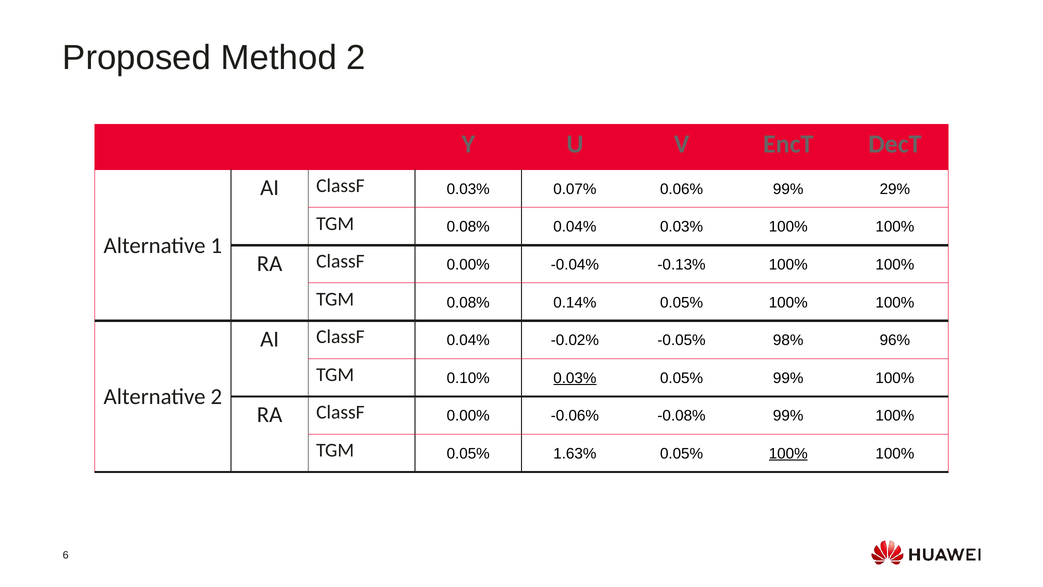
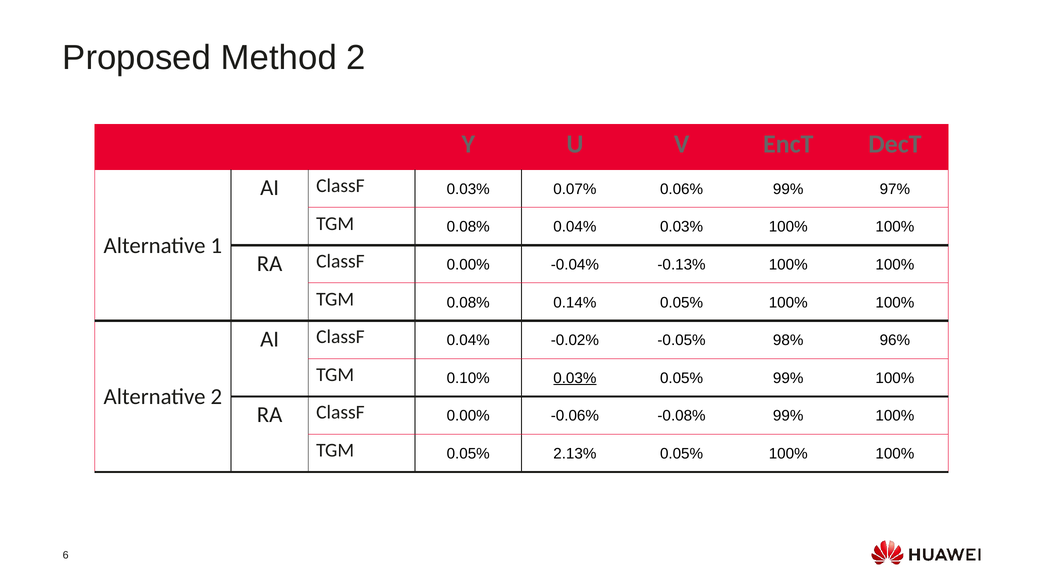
29%: 29% -> 97%
1.63%: 1.63% -> 2.13%
100% at (788, 453) underline: present -> none
